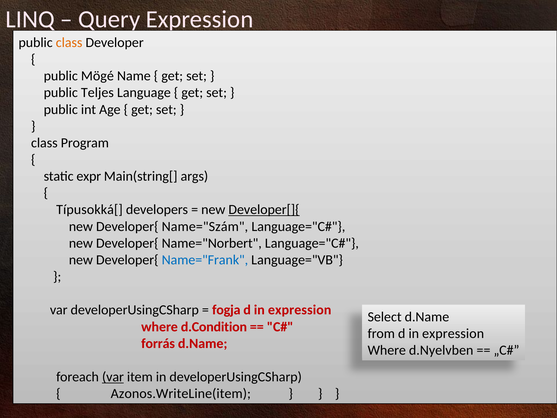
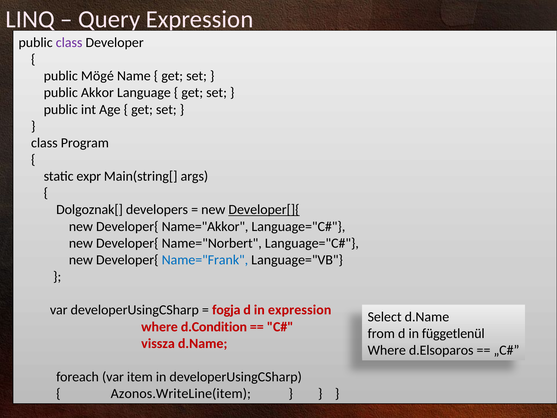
class at (69, 43) colour: orange -> purple
Teljes: Teljes -> Akkor
Típusokká[: Típusokká[ -> Dolgoznak[
Name="Szám: Name="Szám -> Name="Akkor
from d in expression: expression -> függetlenül
forrás: forrás -> vissza
d.Nyelvben: d.Nyelvben -> d.Elsoparos
var at (113, 377) underline: present -> none
